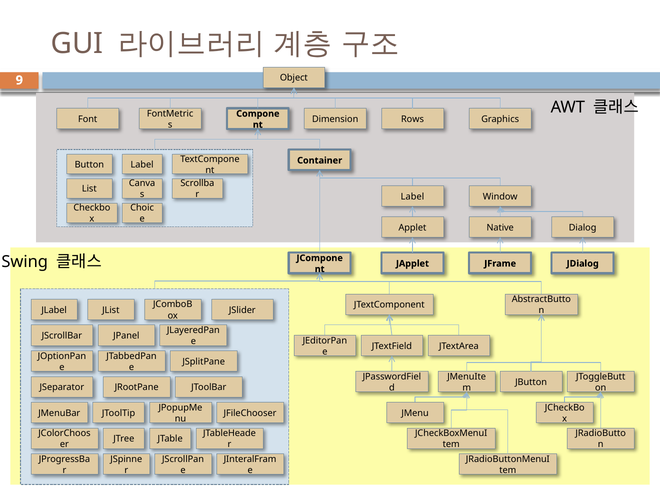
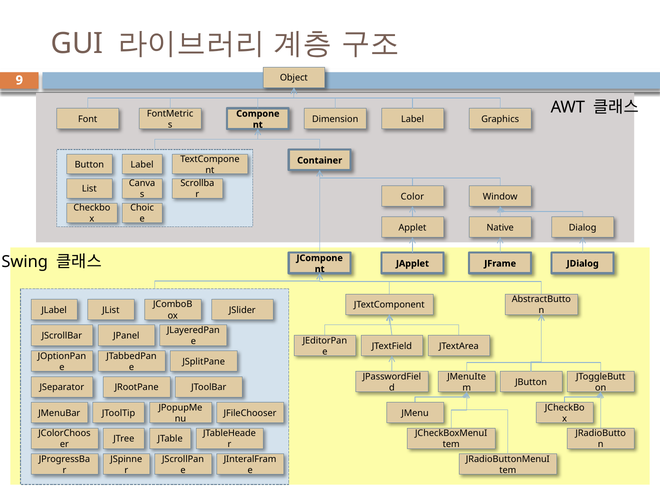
Dimension Rows: Rows -> Label
Label at (412, 197): Label -> Color
